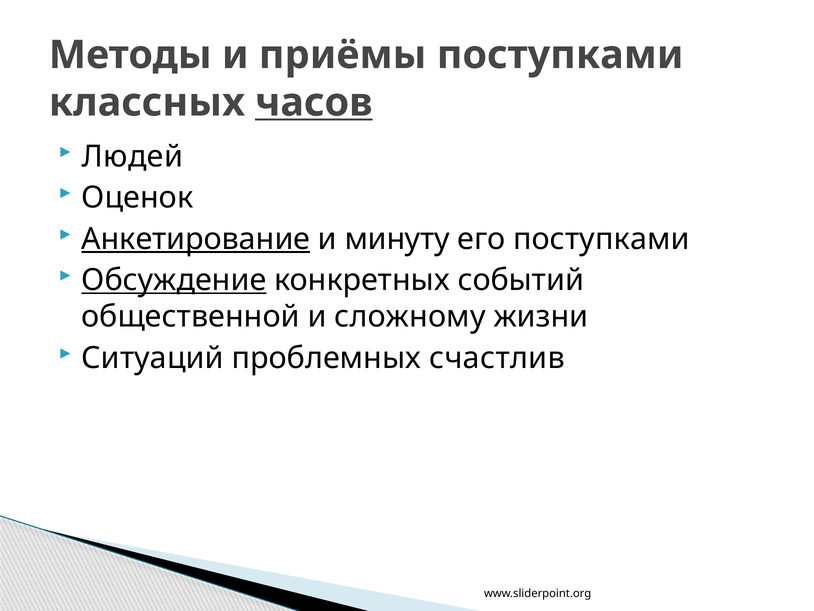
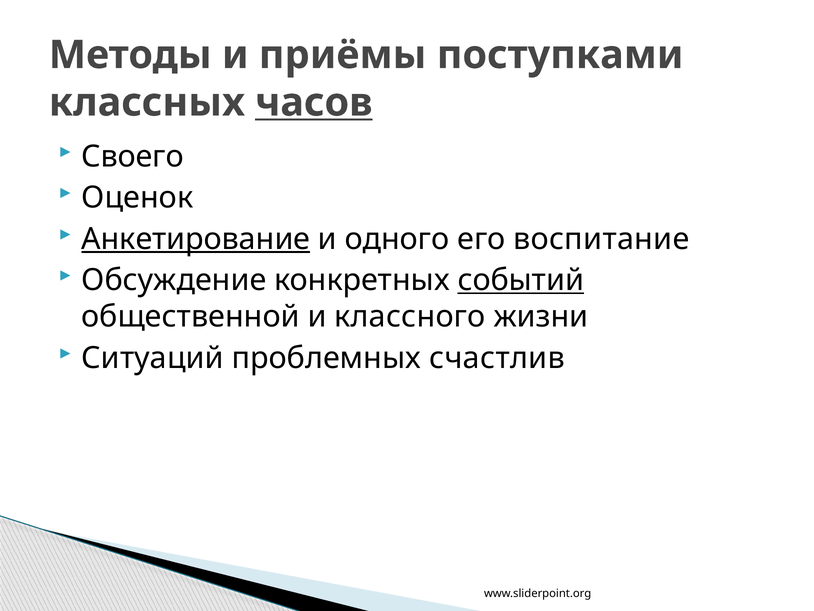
Людей: Людей -> Своего
минуту: минуту -> одного
его поступками: поступками -> воспитание
Обсуждение underline: present -> none
событий underline: none -> present
сложному: сложному -> классного
